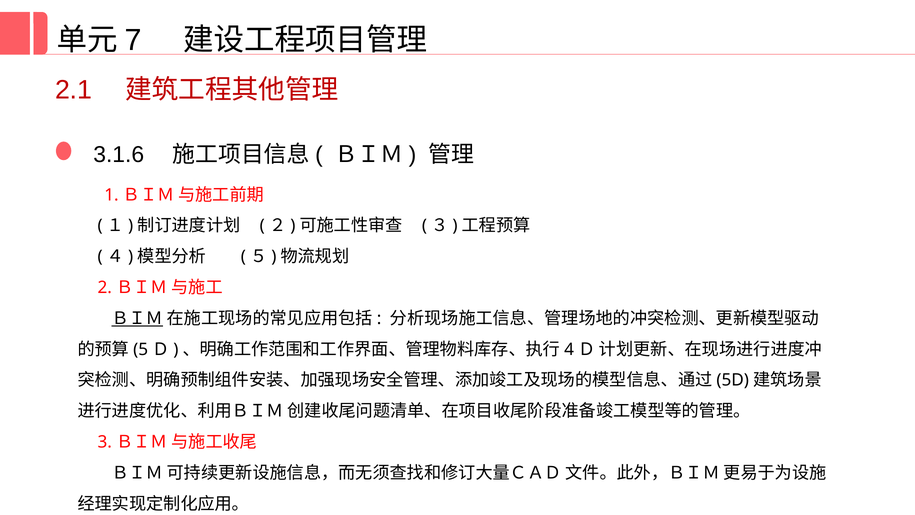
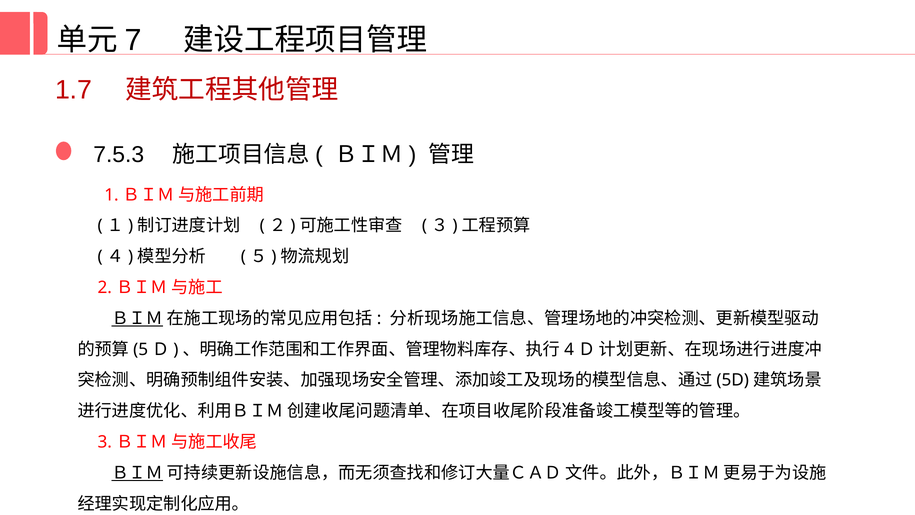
2.1: 2.1 -> 1.7
3.1.6: 3.1.6 -> 7.5.3
ＢＩＭ at (137, 473) underline: none -> present
